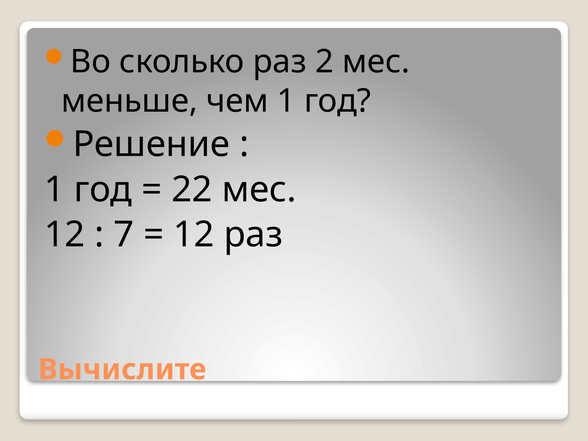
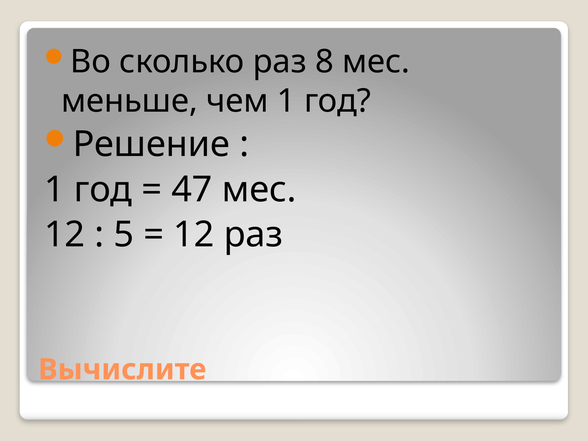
2: 2 -> 8
22: 22 -> 47
7: 7 -> 5
